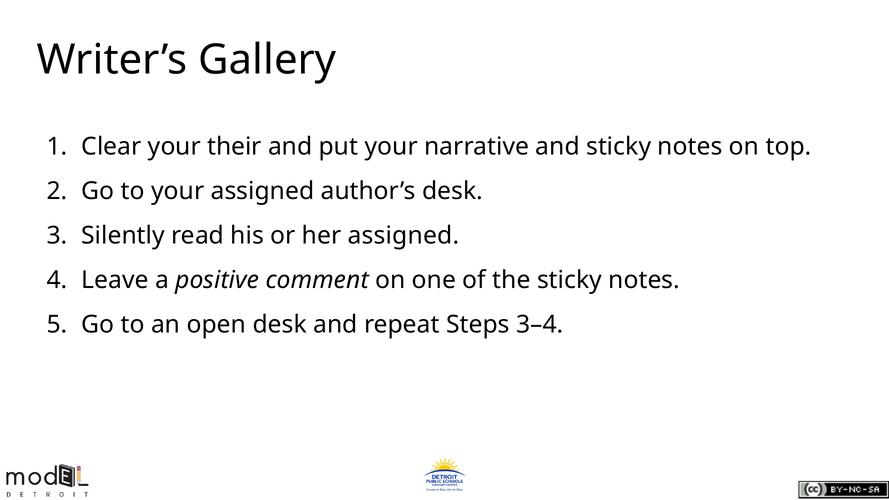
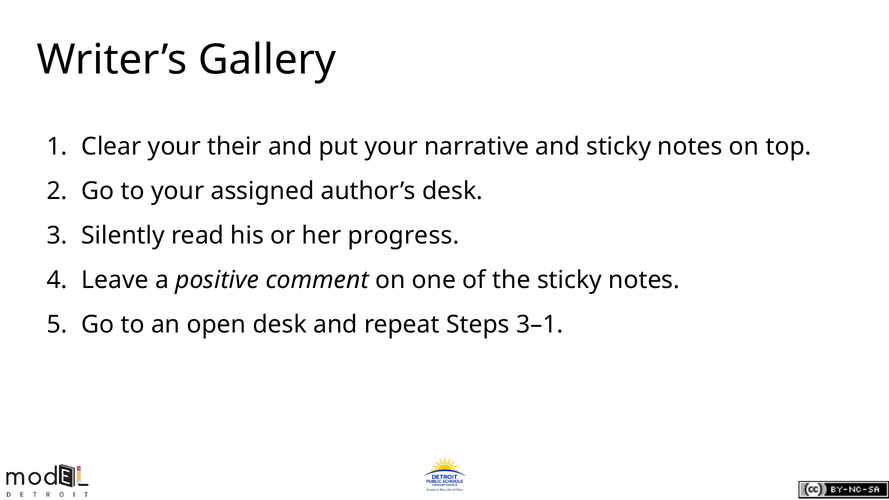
her assigned: assigned -> progress
3–4: 3–4 -> 3–1
